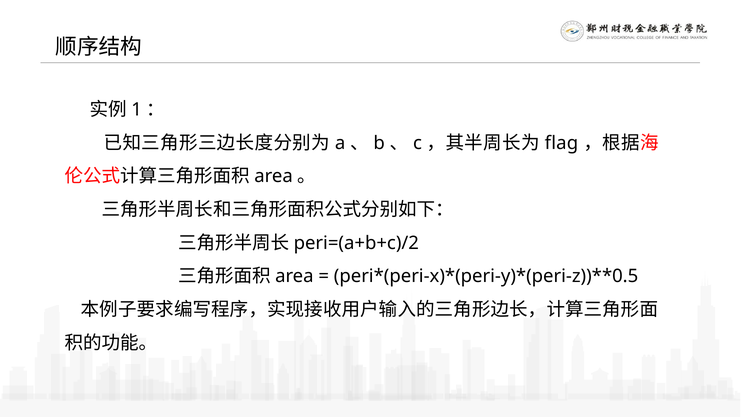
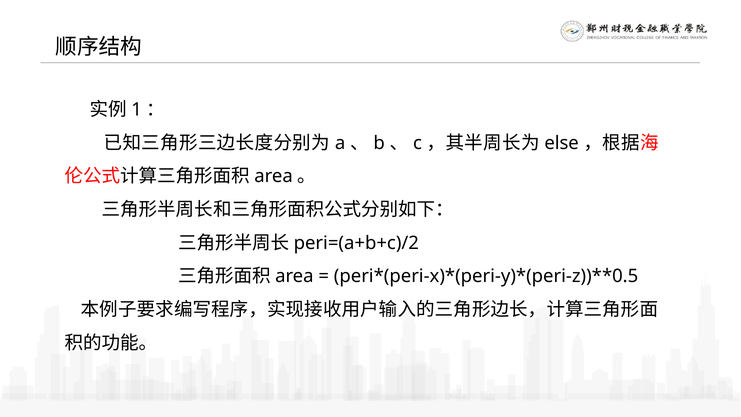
flag: flag -> else
